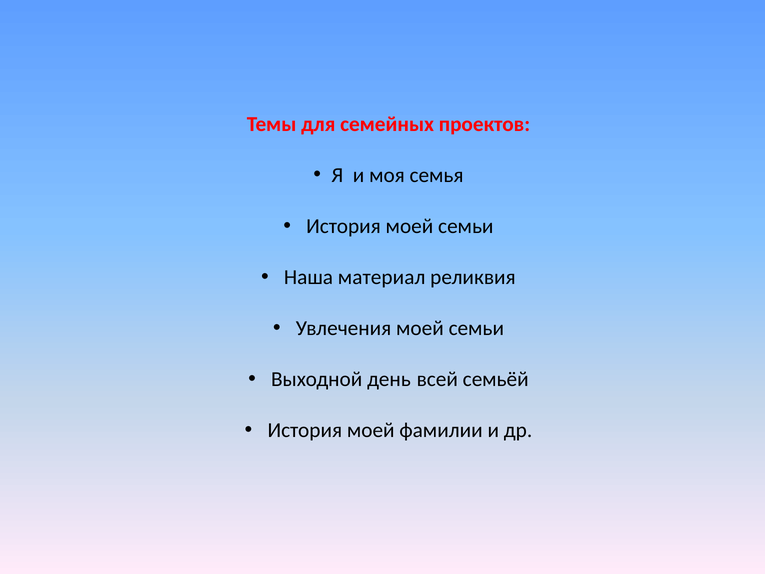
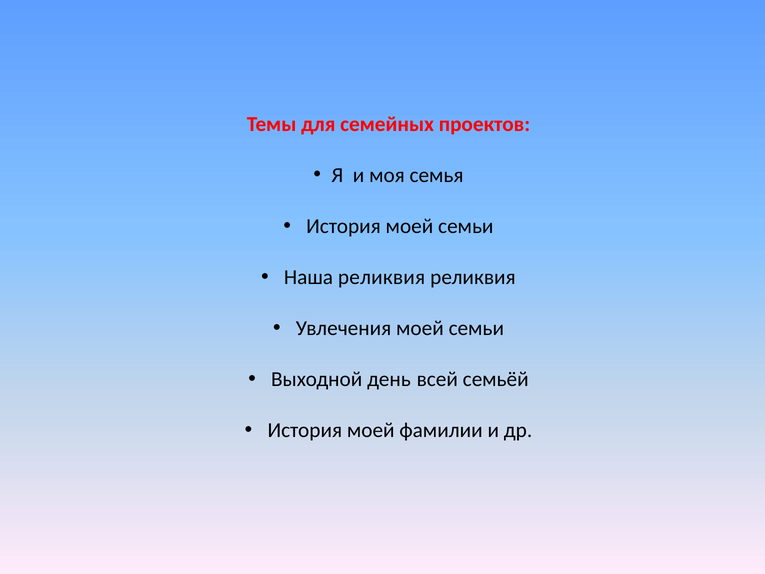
Наша материал: материал -> реликвия
